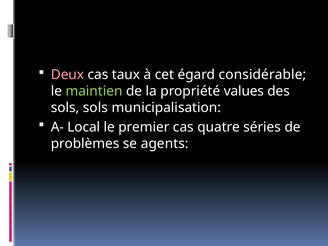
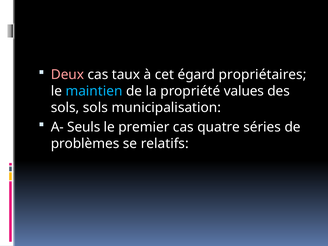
considérable: considérable -> propriétaires
maintien colour: light green -> light blue
Local: Local -> Seuls
agents: agents -> relatifs
